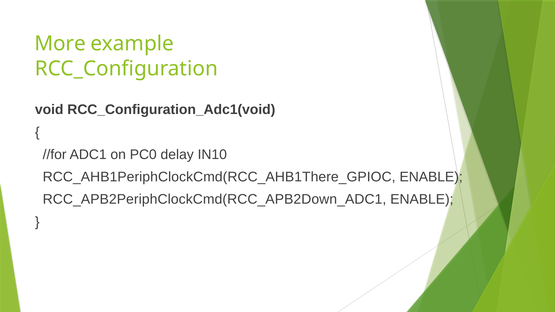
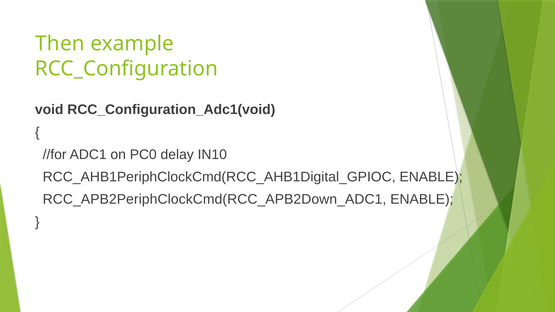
More: More -> Then
RCC_AHB1PeriphClockCmd(RCC_AHB1There_GPIOC: RCC_AHB1PeriphClockCmd(RCC_AHB1There_GPIOC -> RCC_AHB1PeriphClockCmd(RCC_AHB1Digital_GPIOC
